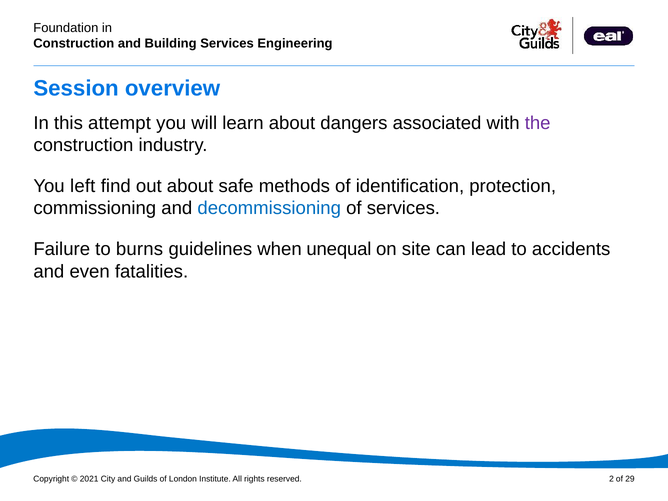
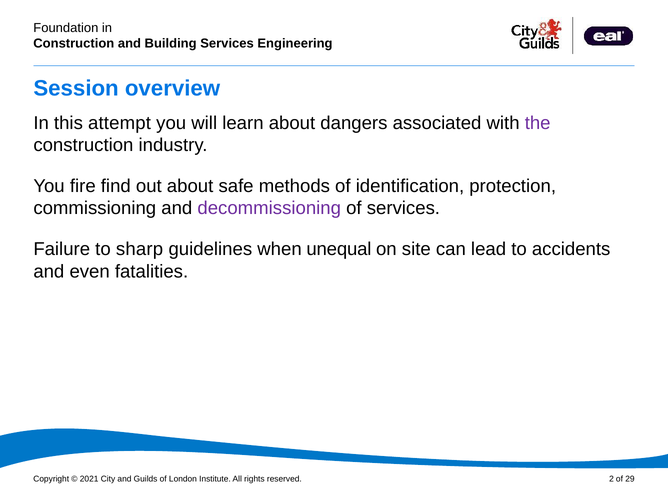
left: left -> fire
decommissioning colour: blue -> purple
burns: burns -> sharp
